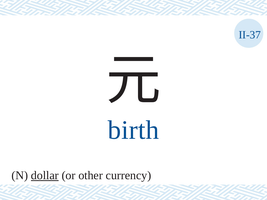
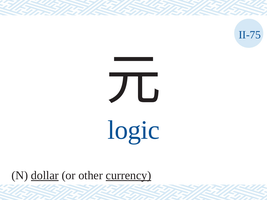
II-37: II-37 -> II-75
birth: birth -> logic
currency underline: none -> present
